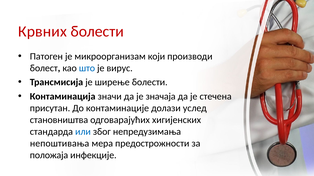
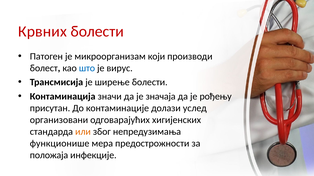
стечена: стечена -> рођењу
становништва: становништва -> организовани
или colour: blue -> orange
непоштивања: непоштивања -> функционише
